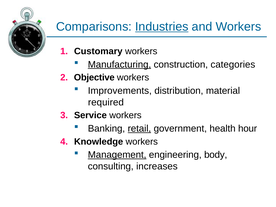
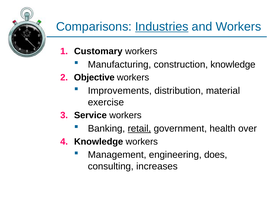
Manufacturing underline: present -> none
construction categories: categories -> knowledge
required: required -> exercise
hour: hour -> over
Management underline: present -> none
body: body -> does
